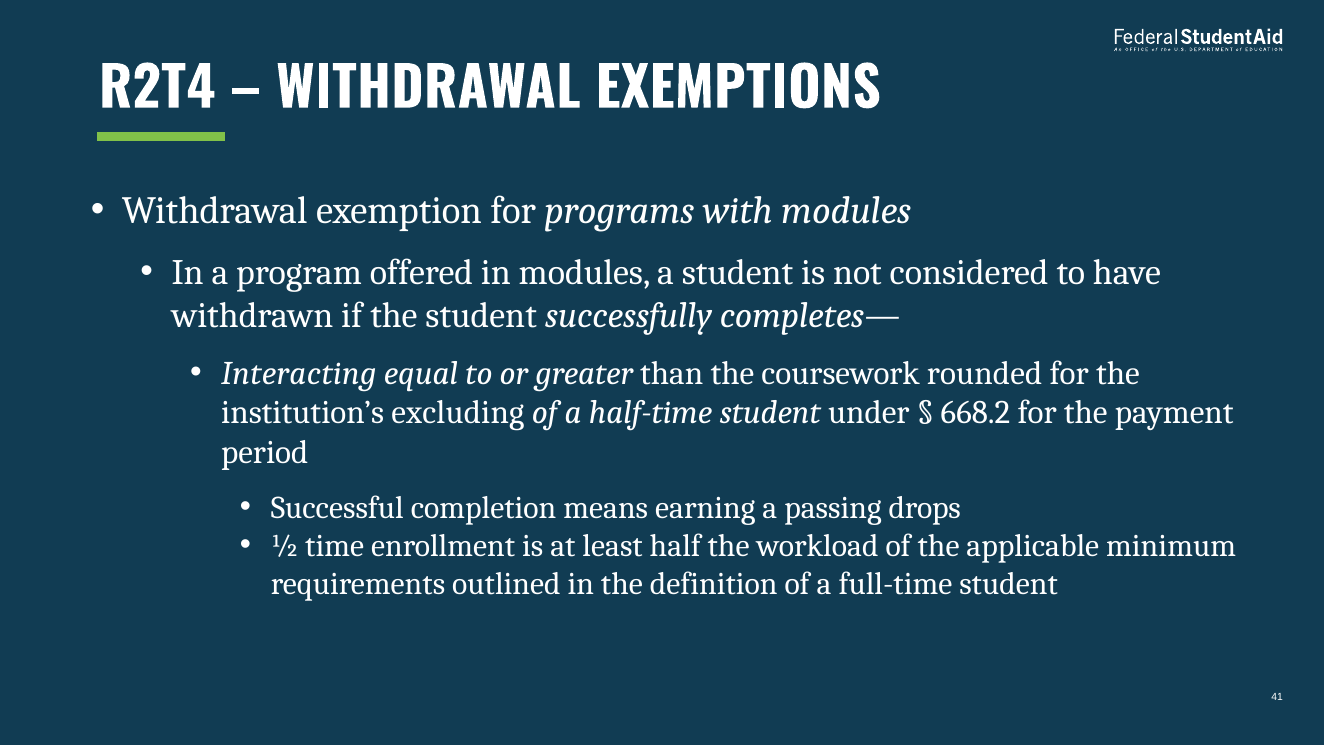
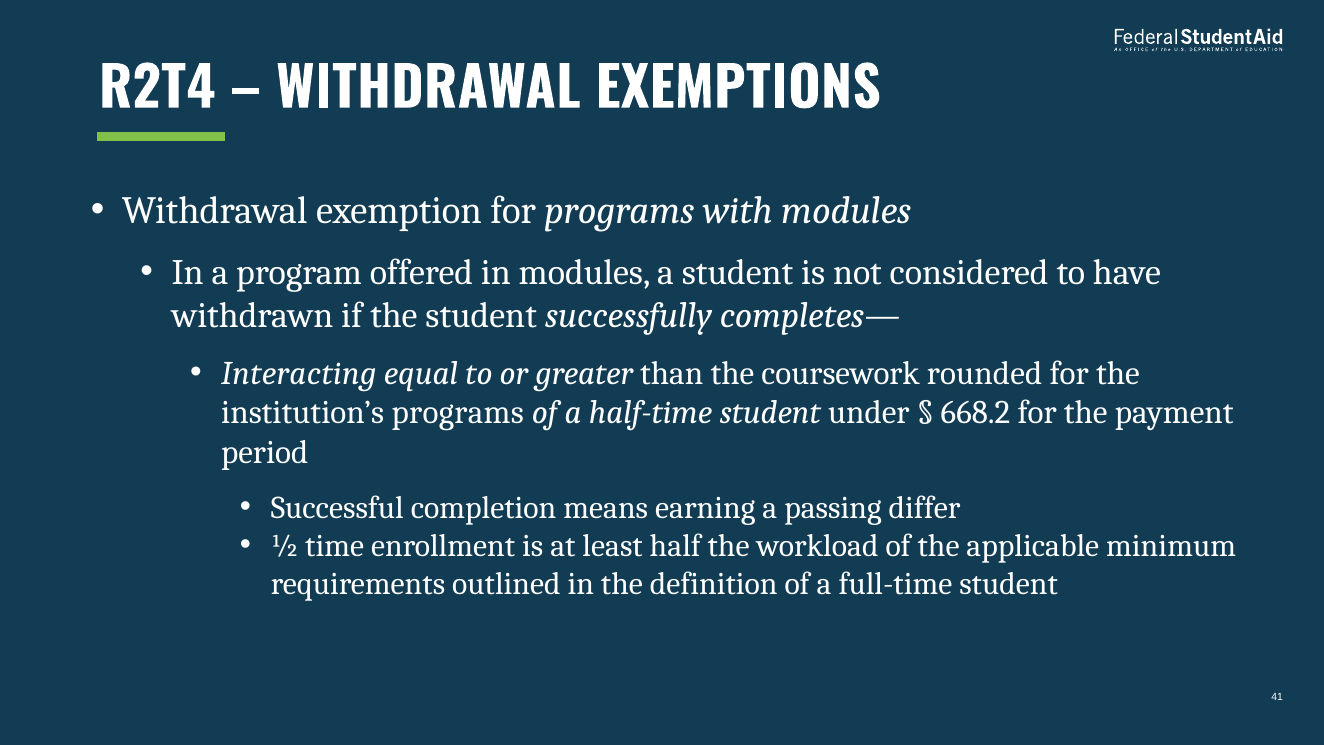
institution’s excluding: excluding -> programs
drops: drops -> differ
